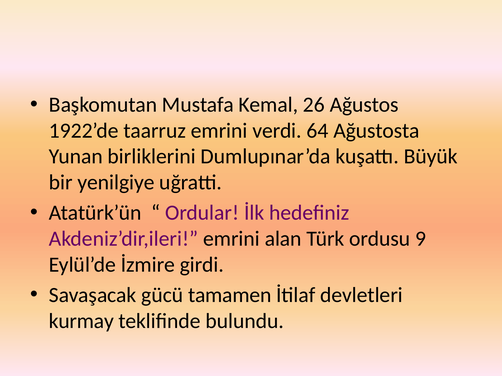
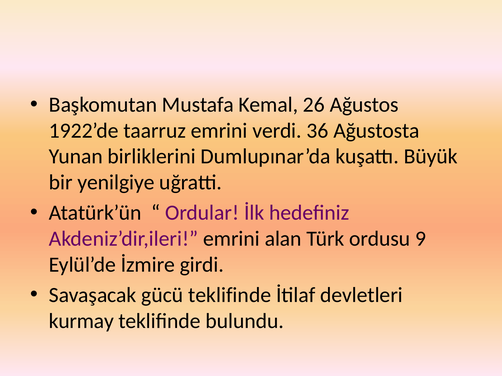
64: 64 -> 36
gücü tamamen: tamamen -> teklifinde
